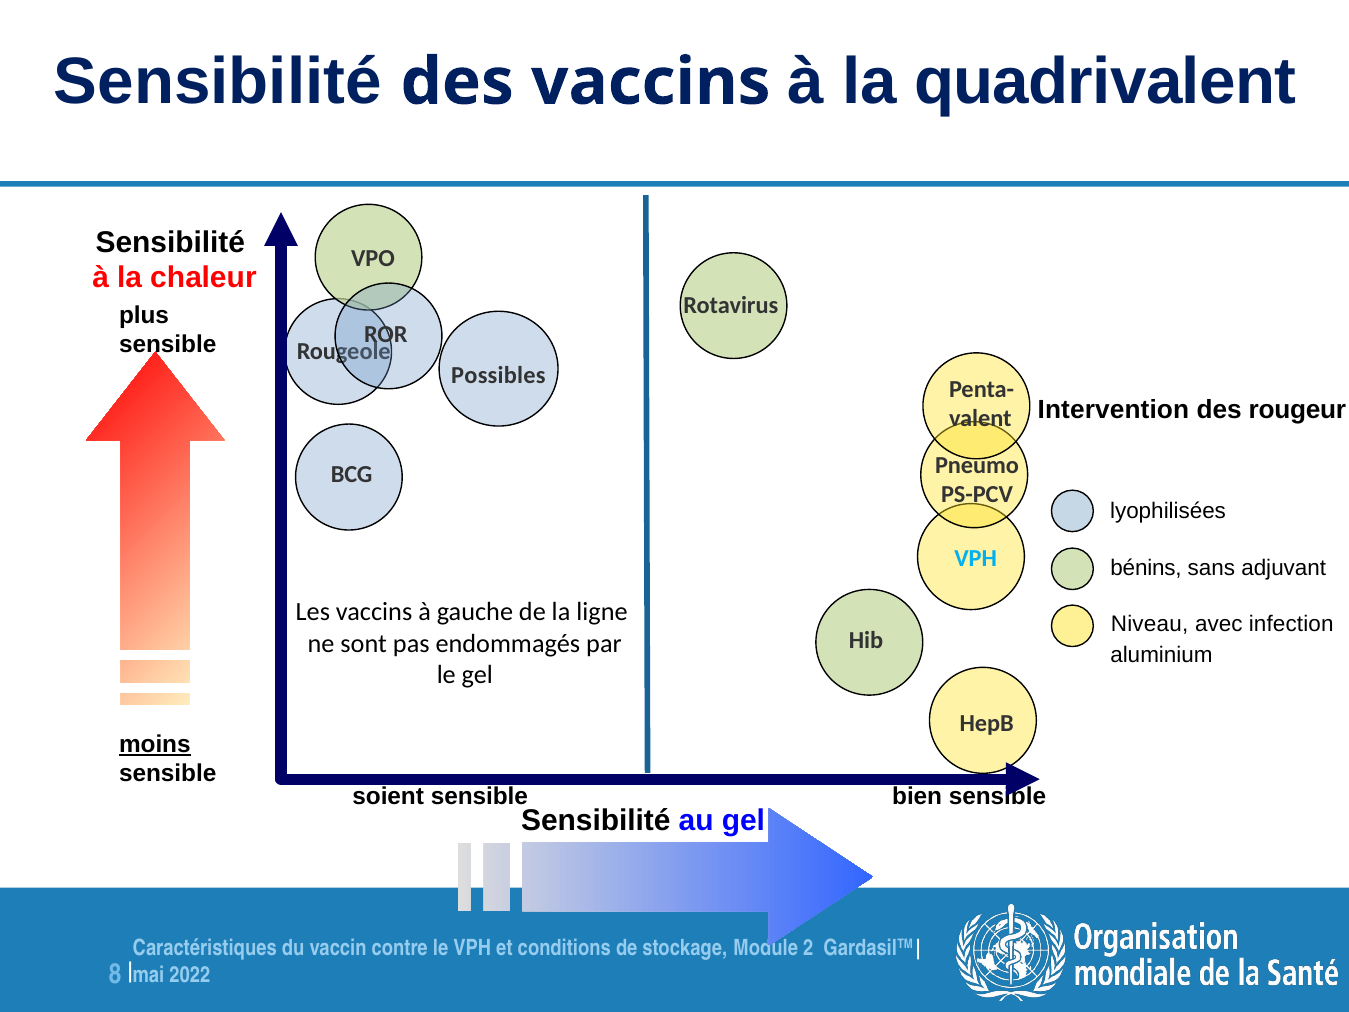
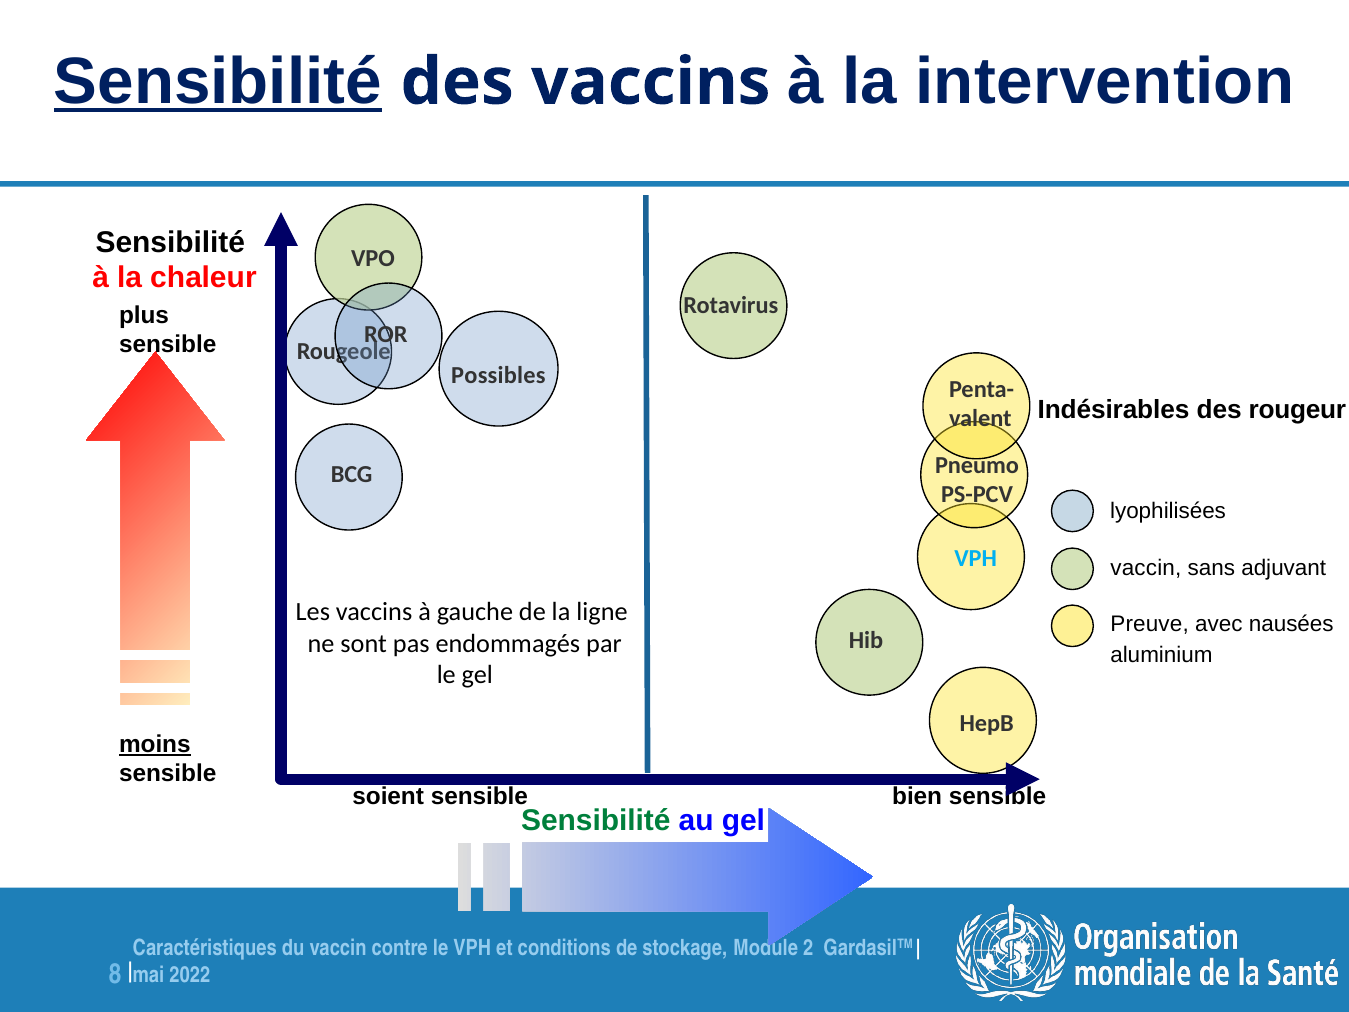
Sensibilité at (218, 82) underline: none -> present
quadrivalent: quadrivalent -> intervention
Intervention: Intervention -> Indésirables
bénins at (1146, 568): bénins -> vaccin
Niveau: Niveau -> Preuve
infection: infection -> nausées
Sensibilité at (596, 820) colour: black -> green
